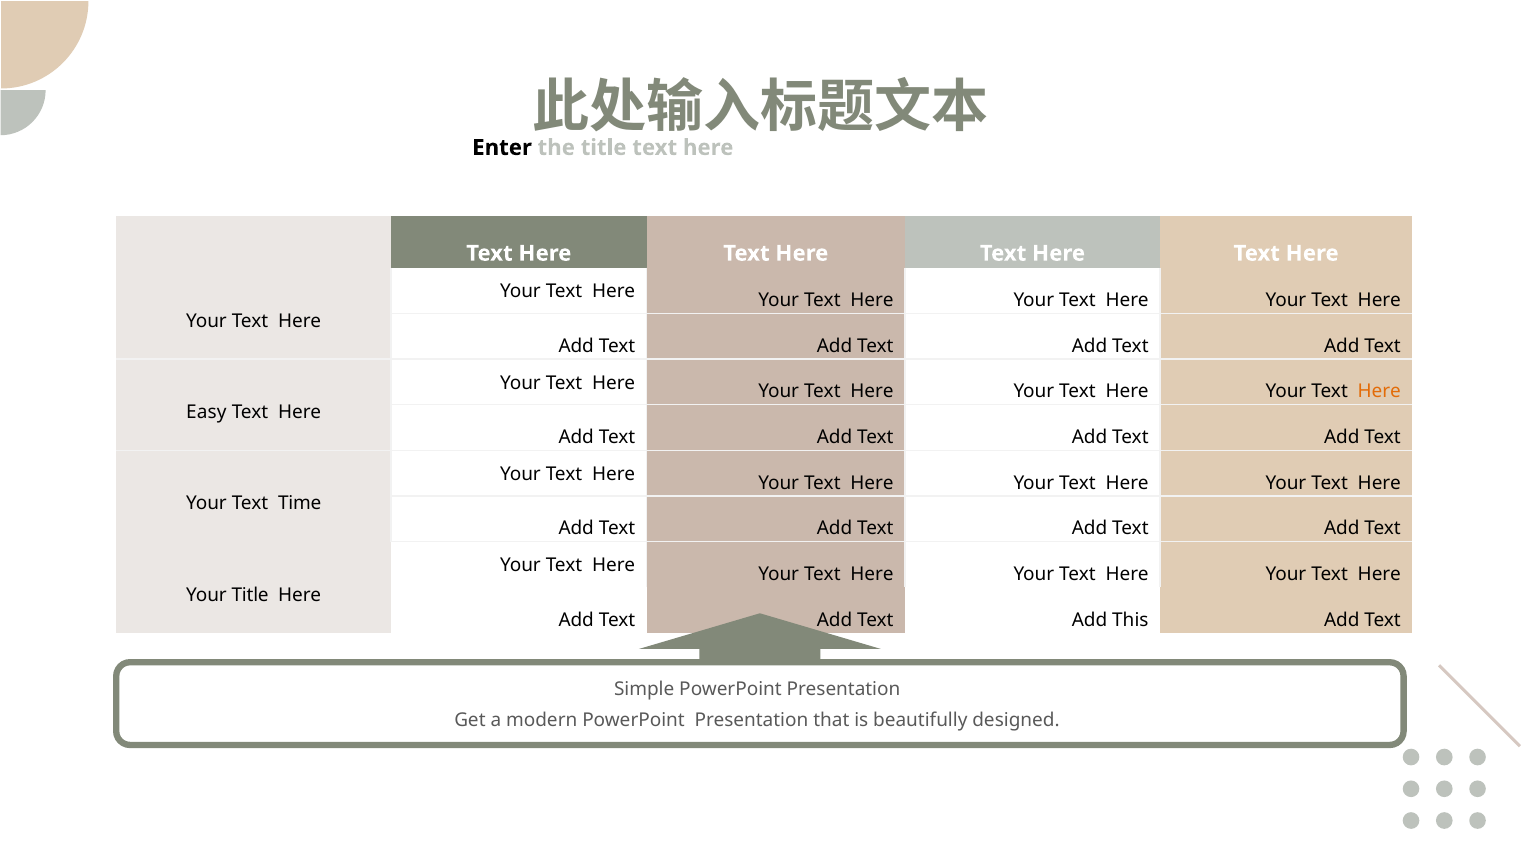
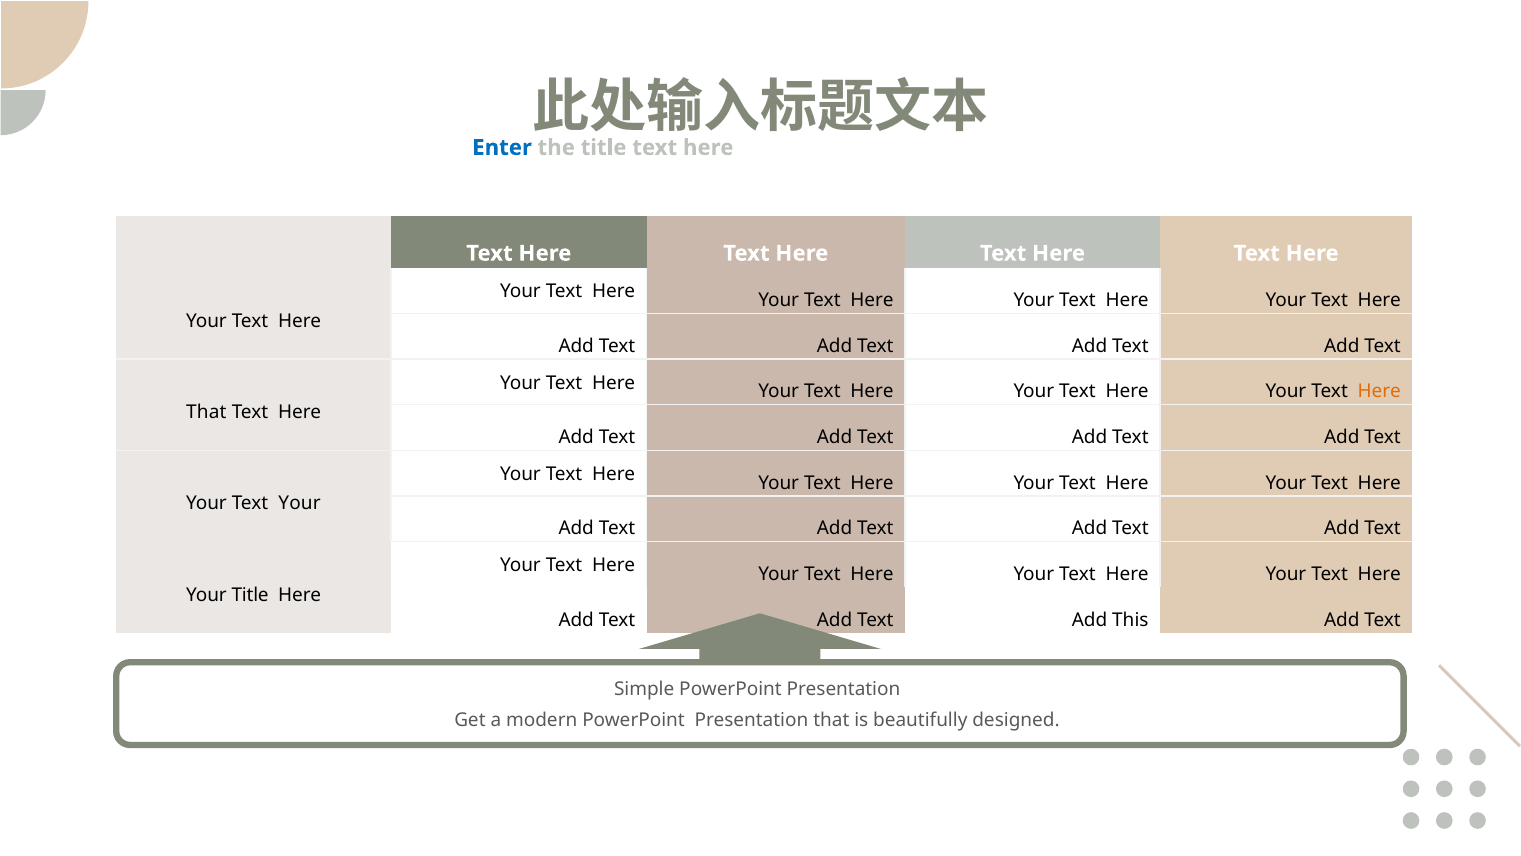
Enter colour: black -> blue
Easy at (206, 412): Easy -> That
Your Text Time: Time -> Your
